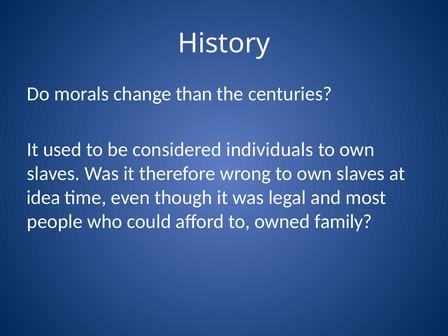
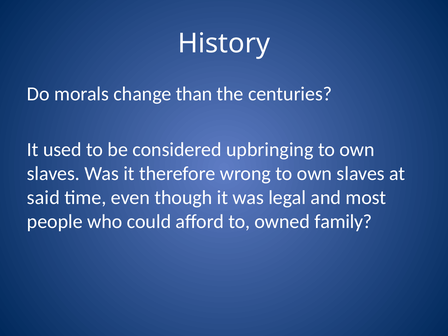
individuals: individuals -> upbringing
idea: idea -> said
